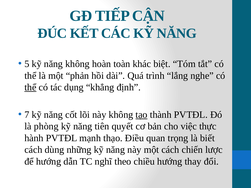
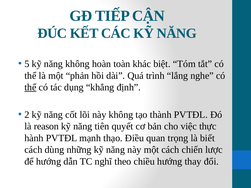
7: 7 -> 2
tạo underline: present -> none
phòng: phòng -> reason
